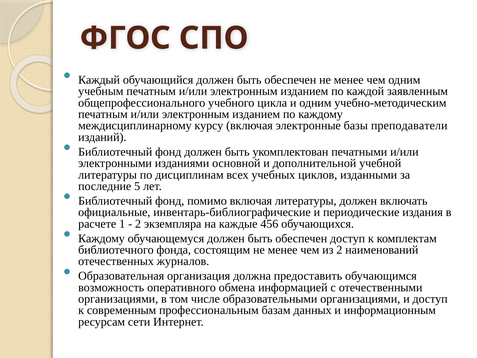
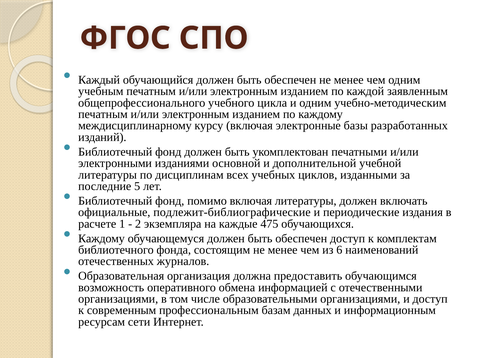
преподаватели: преподаватели -> разработанных
инвентарь-библиографические: инвентарь-библиографические -> подлежит-библиографические
456: 456 -> 475
из 2: 2 -> 6
